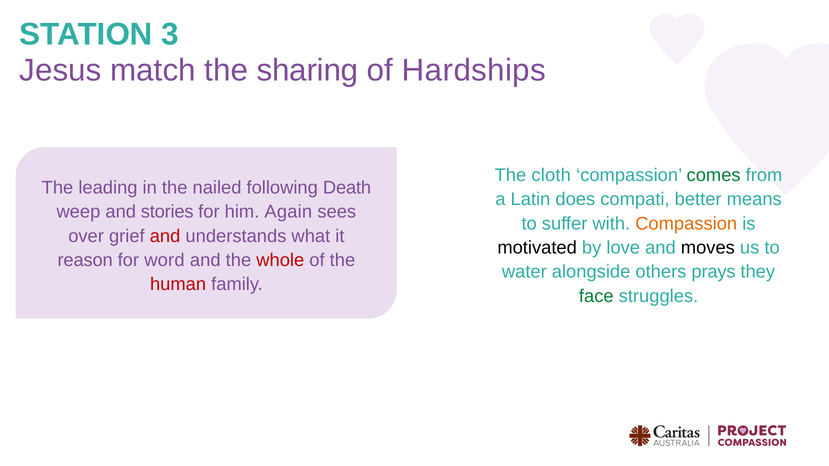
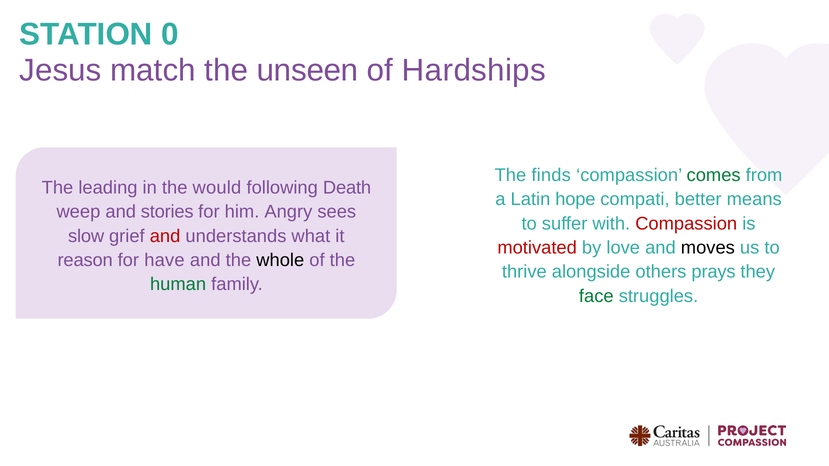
3: 3 -> 0
sharing: sharing -> unseen
cloth: cloth -> finds
nailed: nailed -> would
does: does -> hope
Again: Again -> Angry
Compassion at (686, 224) colour: orange -> red
over: over -> slow
motivated colour: black -> red
word: word -> have
whole colour: red -> black
water: water -> thrive
human colour: red -> green
